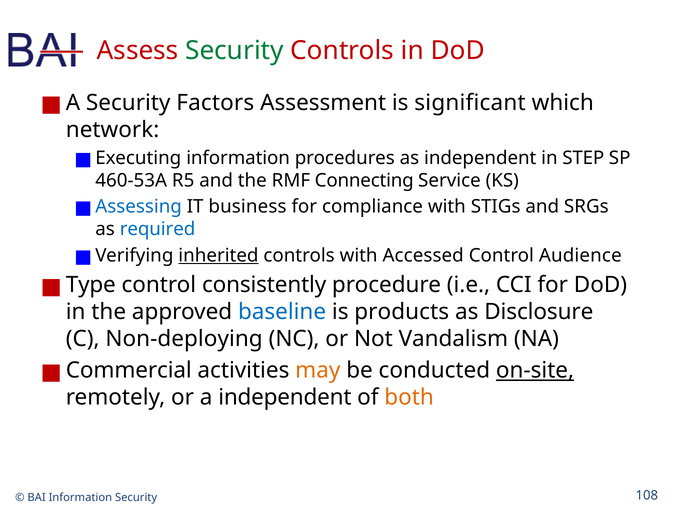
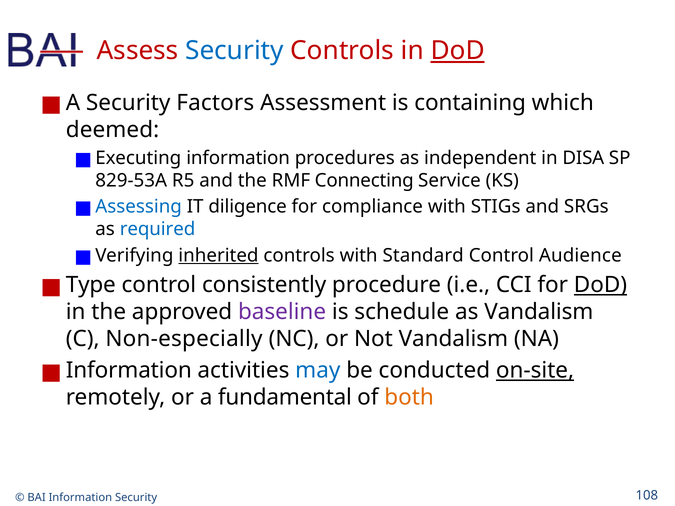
Security at (234, 51) colour: green -> blue
DoD at (458, 51) underline: none -> present
significant: significant -> containing
network: network -> deemed
STEP: STEP -> DISA
460-53A: 460-53A -> 829-53A
business: business -> diligence
Accessed: Accessed -> Standard
DoD at (600, 285) underline: none -> present
baseline colour: blue -> purple
products: products -> schedule
as Disclosure: Disclosure -> Vandalism
Non-deploying: Non-deploying -> Non-especially
Commercial at (129, 371): Commercial -> Information
may colour: orange -> blue
a independent: independent -> fundamental
